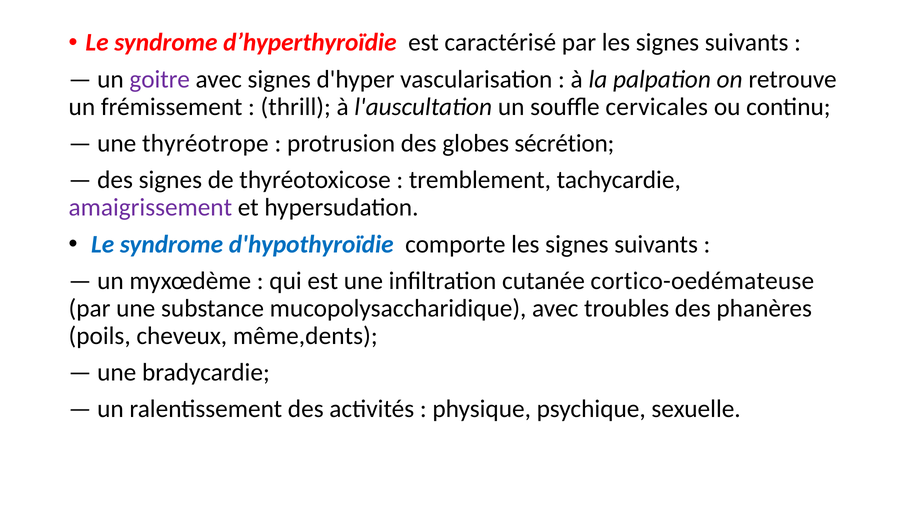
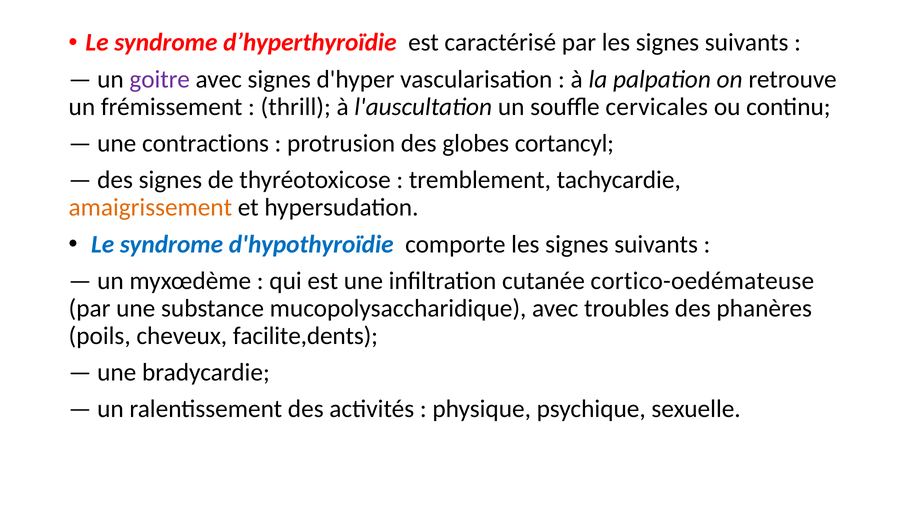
thyréotrope: thyréotrope -> contractions
sécrétion: sécrétion -> cortancyl
amaigrissement colour: purple -> orange
même,dents: même,dents -> facilite,dents
